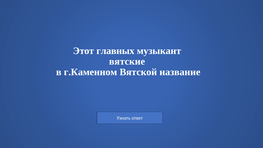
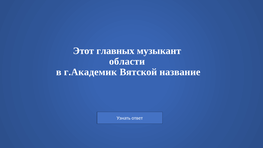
вятские: вятские -> области
г.Каменном: г.Каменном -> г.Академик
